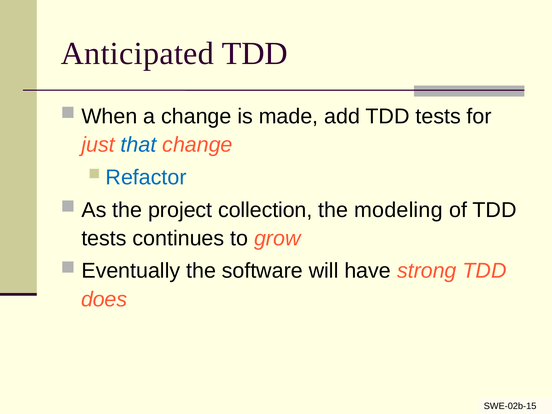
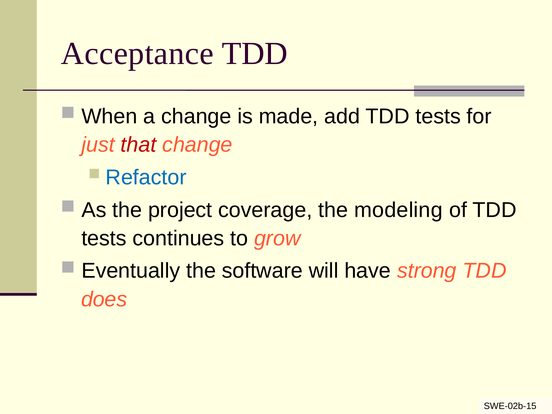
Anticipated: Anticipated -> Acceptance
that colour: blue -> red
collection: collection -> coverage
